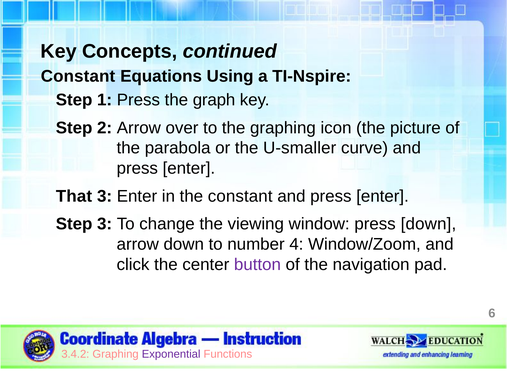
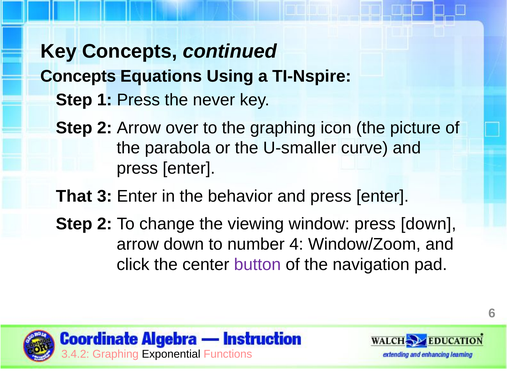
Constant at (78, 76): Constant -> Concepts
graph: graph -> never
the constant: constant -> behavior
3 at (105, 224): 3 -> 2
Exponential colour: purple -> black
